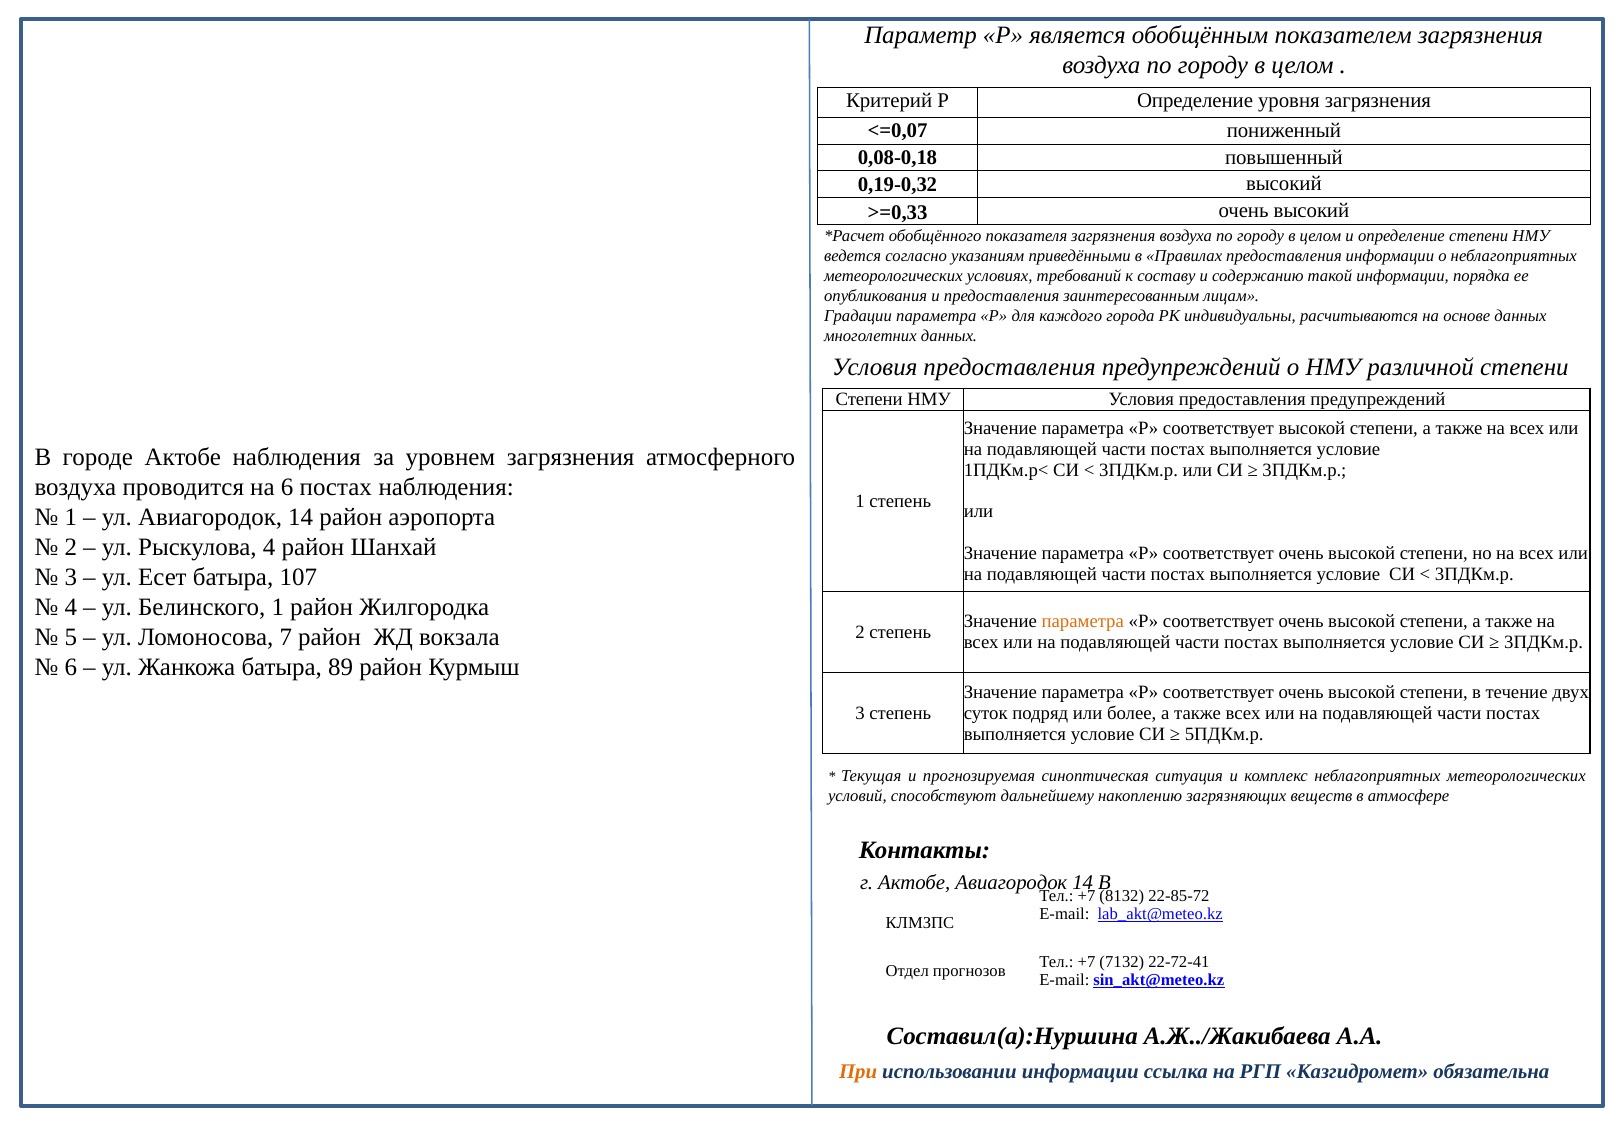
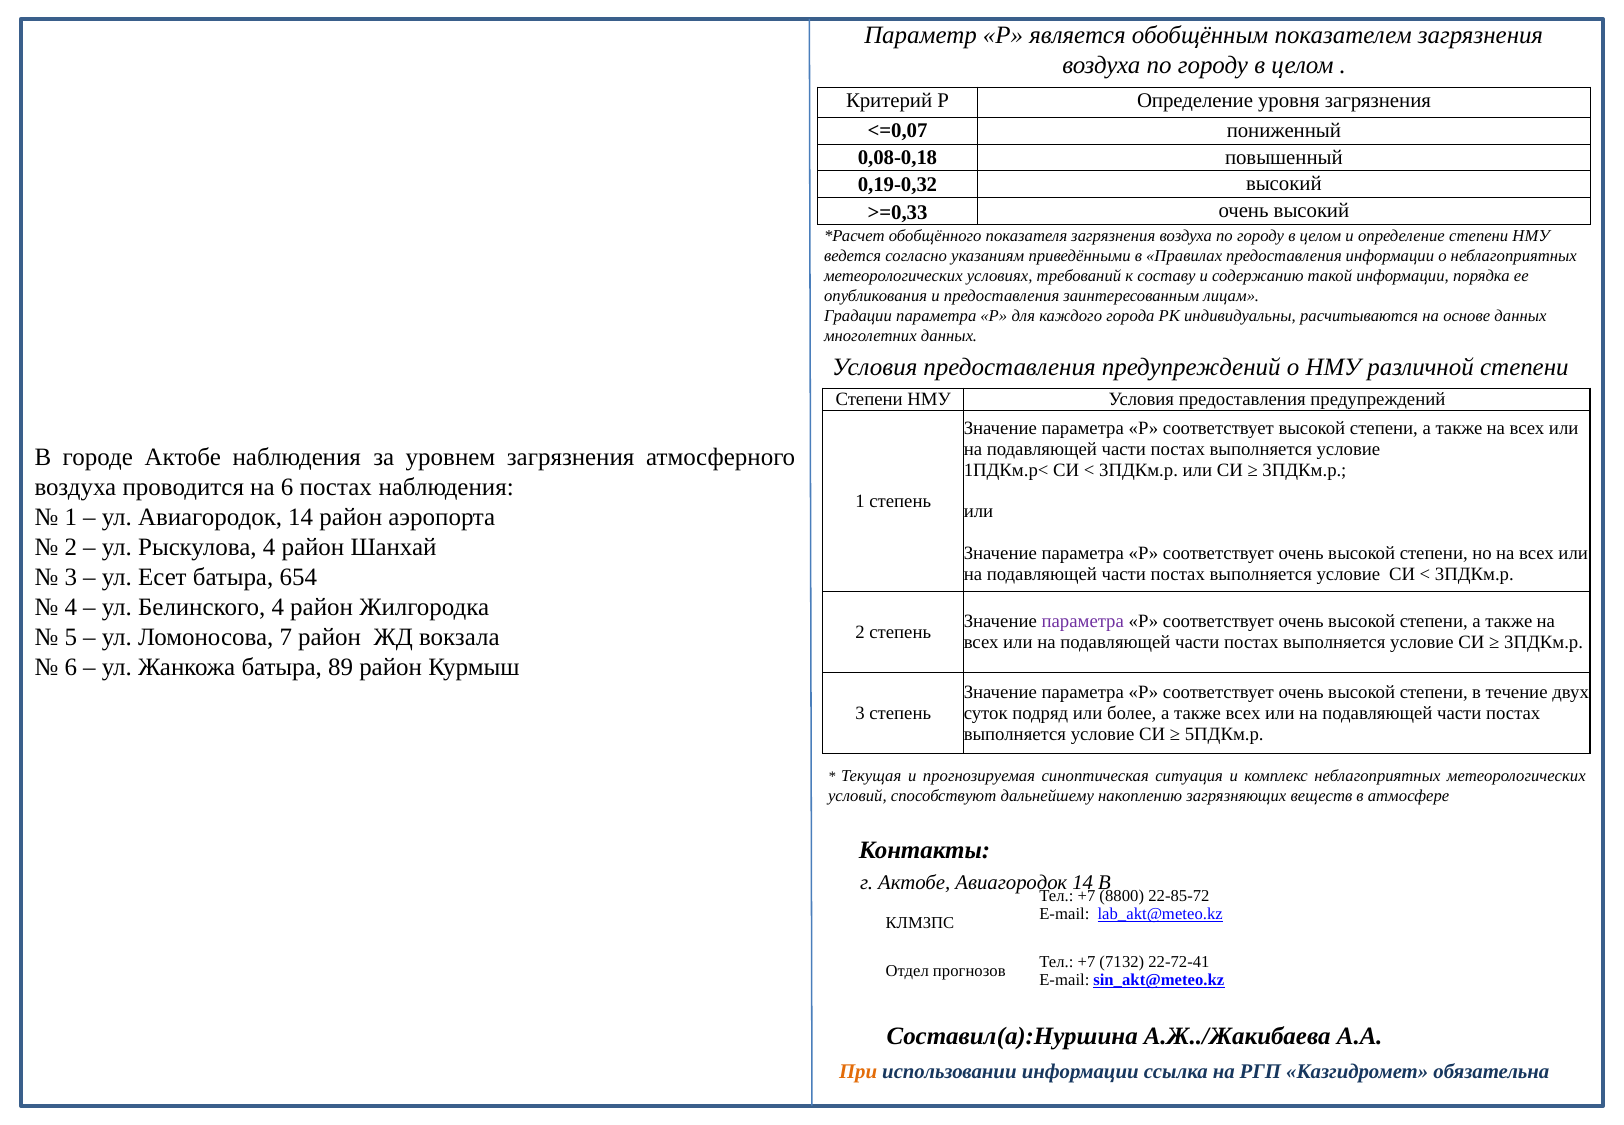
107: 107 -> 654
Белинского 1: 1 -> 4
параметра at (1083, 621) colour: orange -> purple
8132: 8132 -> 8800
